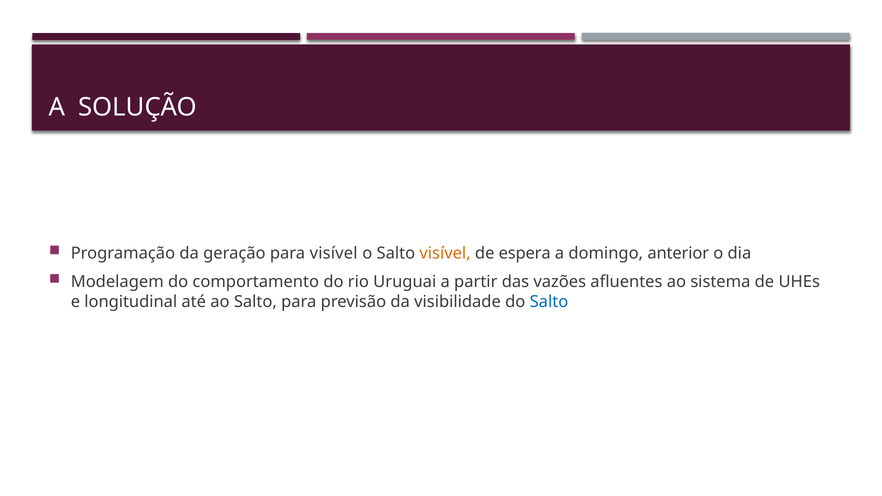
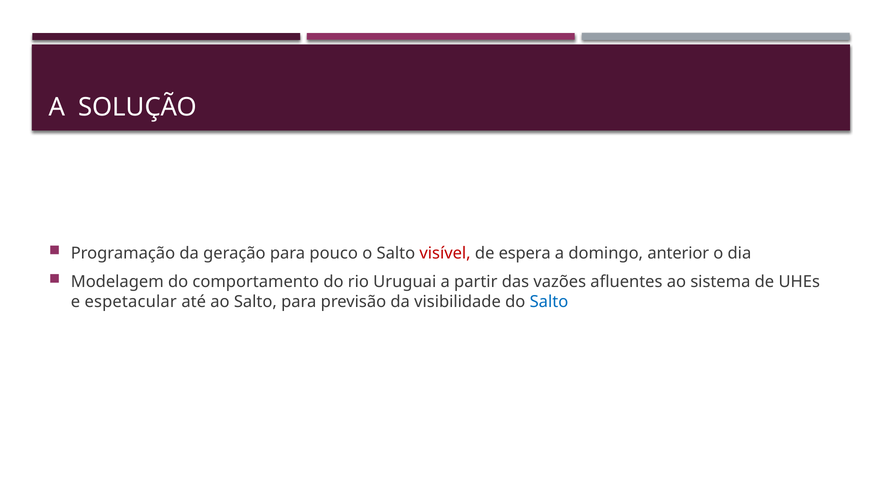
para visível: visível -> pouco
visível at (445, 253) colour: orange -> red
longitudinal: longitudinal -> espetacular
